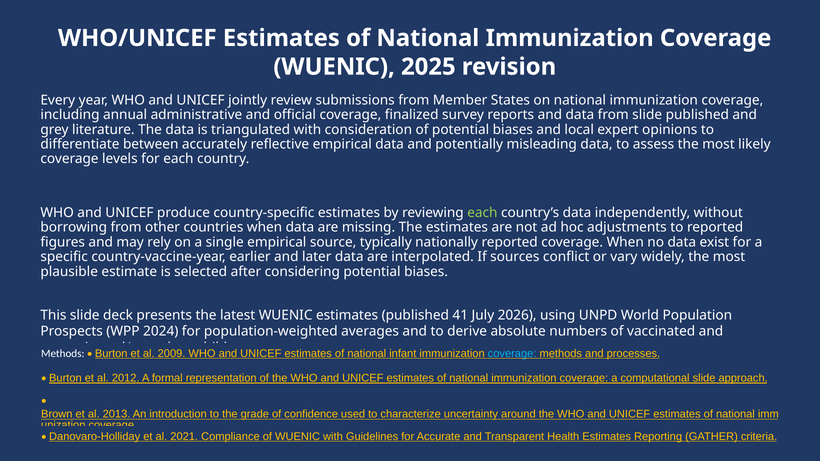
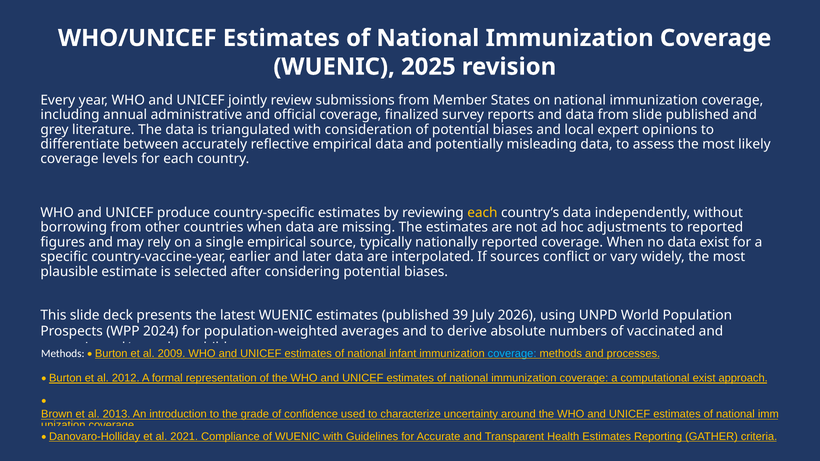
each at (482, 213) colour: light green -> yellow
41: 41 -> 39
computational slide: slide -> exist
